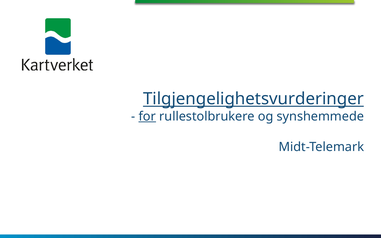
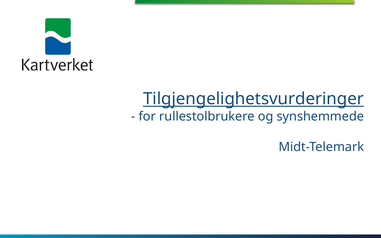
for underline: present -> none
